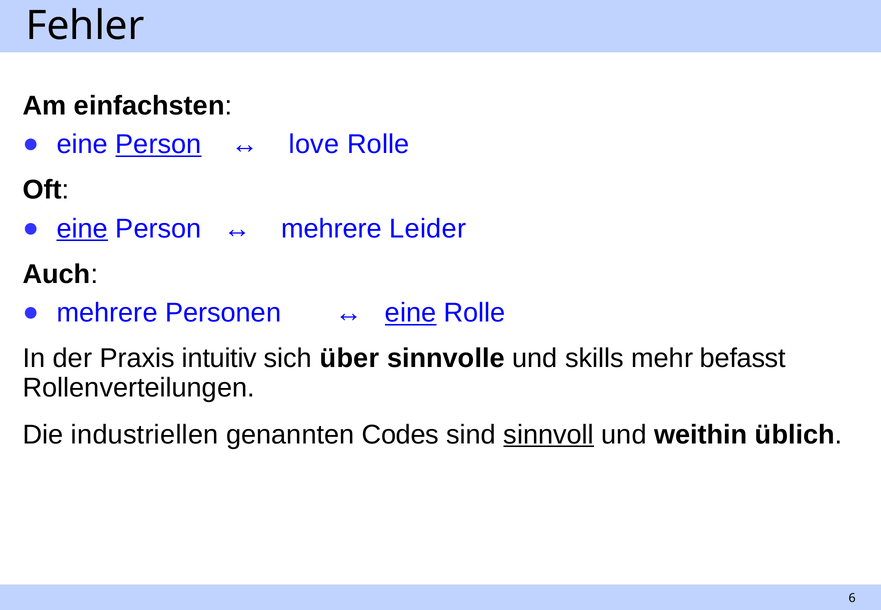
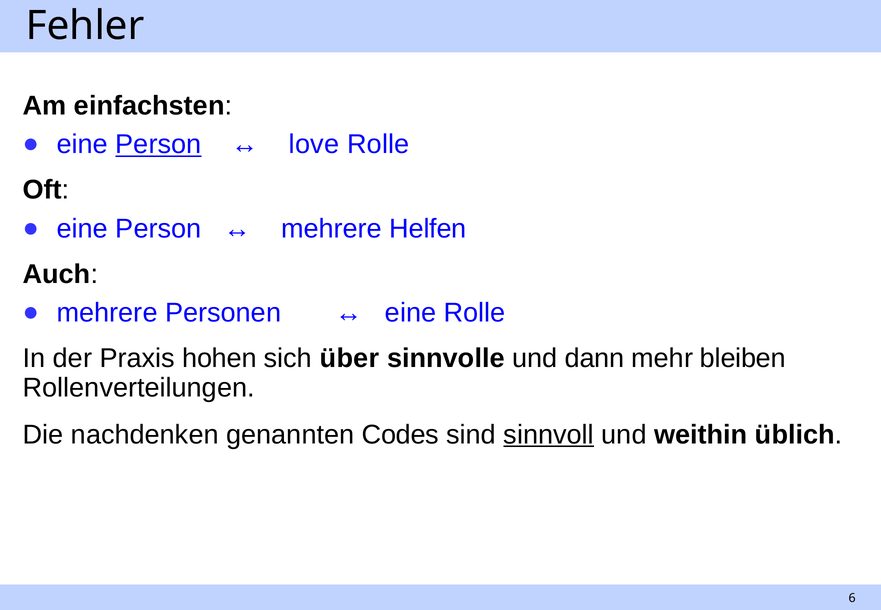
eine at (82, 229) underline: present -> none
Leider: Leider -> Helfen
eine at (411, 313) underline: present -> none
intuitiv: intuitiv -> hohen
skills: skills -> dann
befasst: befasst -> bleiben
industriellen: industriellen -> nachdenken
